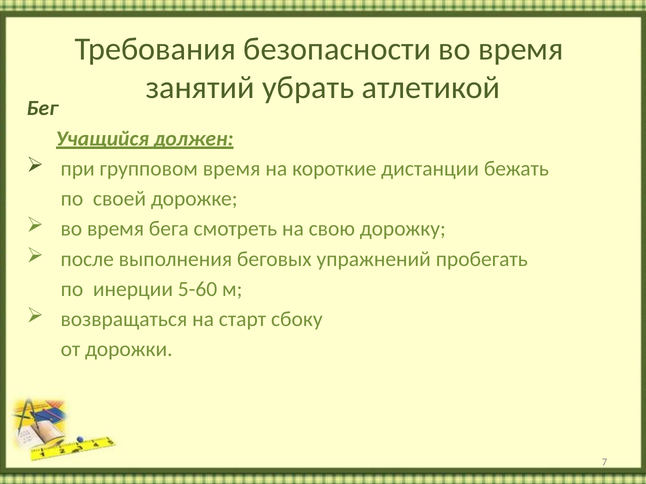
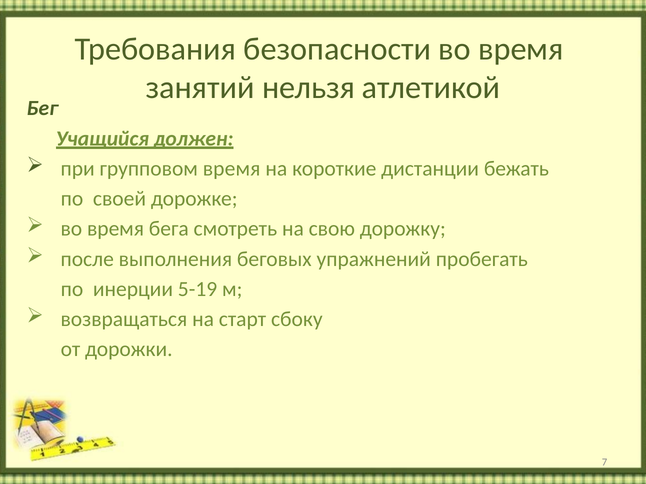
убрать: убрать -> нельзя
5-60: 5-60 -> 5-19
